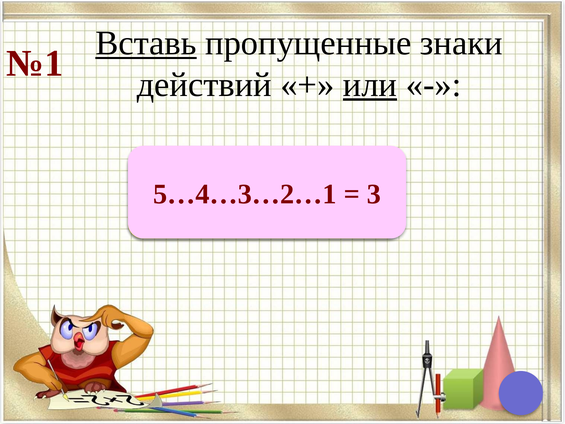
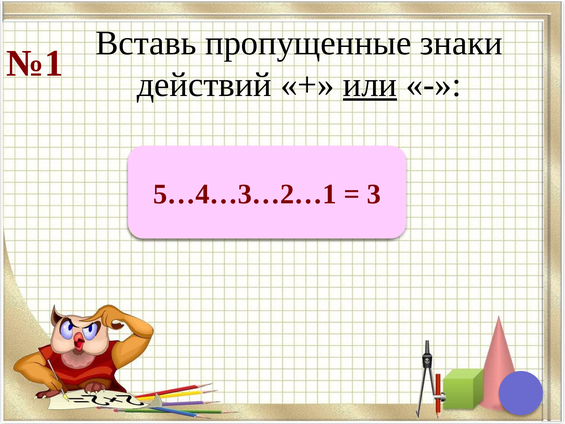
Вставь underline: present -> none
